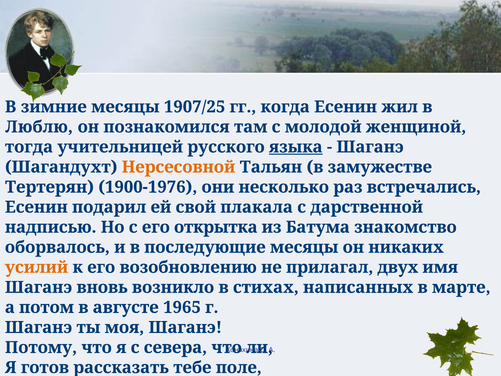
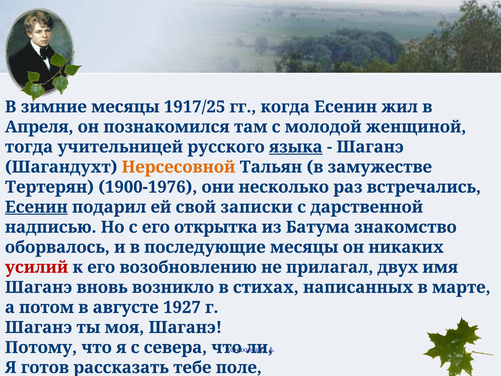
1907/25: 1907/25 -> 1917/25
Люблю: Люблю -> Апреля
Есенин at (36, 207) underline: none -> present
плакала: плакала -> записки
усилий colour: orange -> red
1965: 1965 -> 1927
